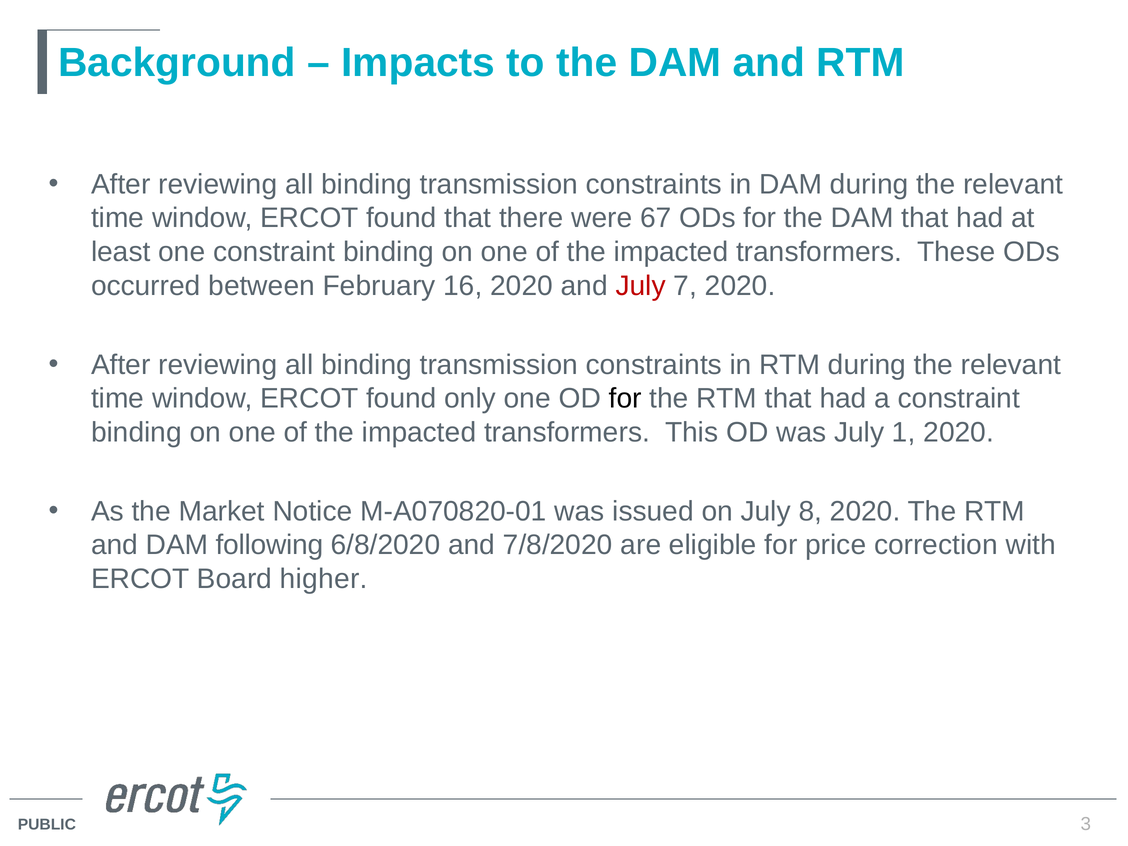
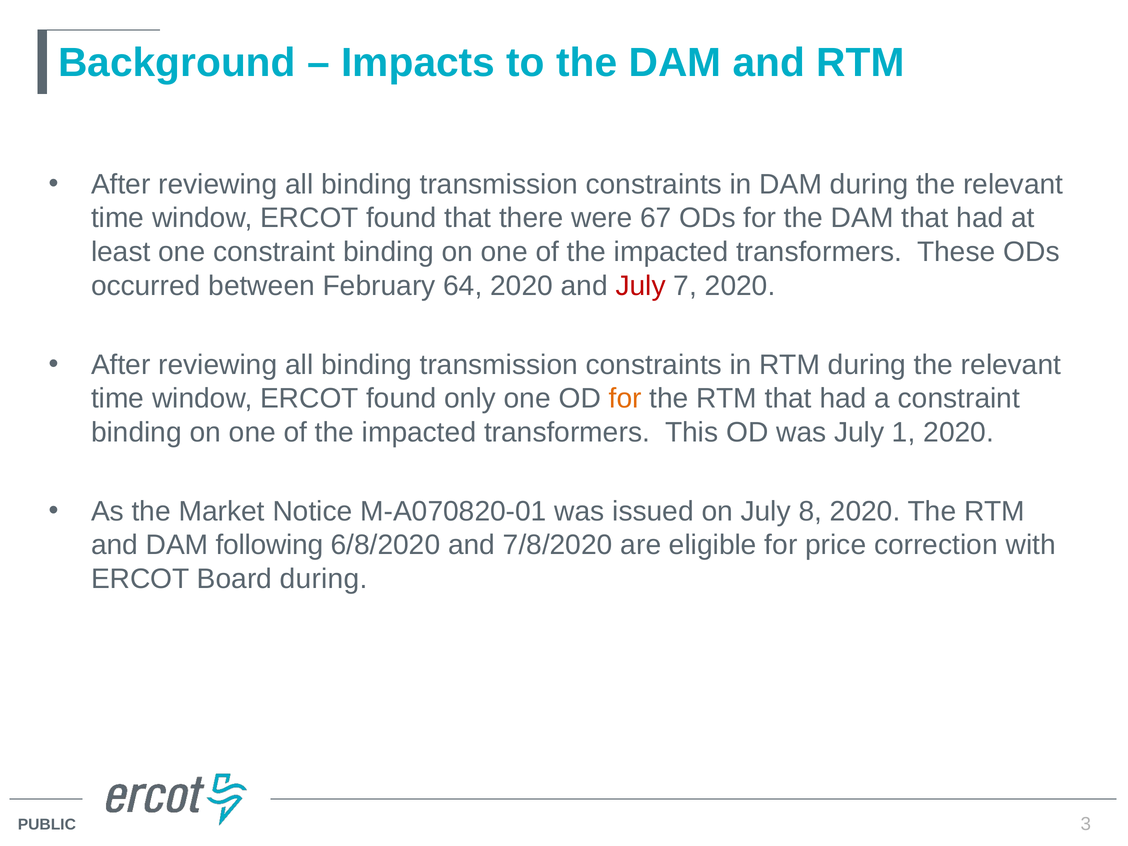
16: 16 -> 64
for at (625, 399) colour: black -> orange
Board higher: higher -> during
